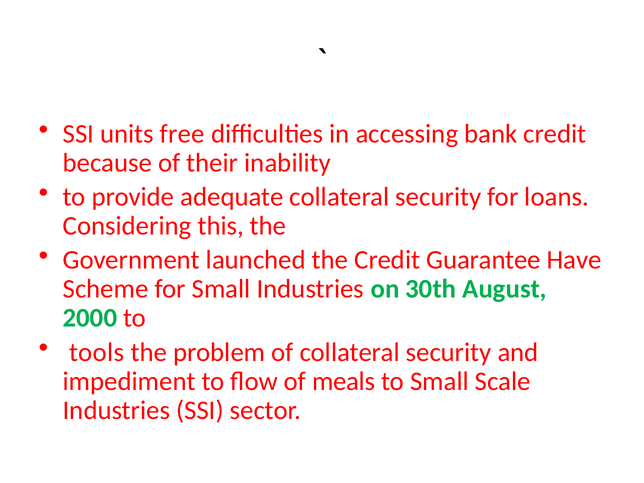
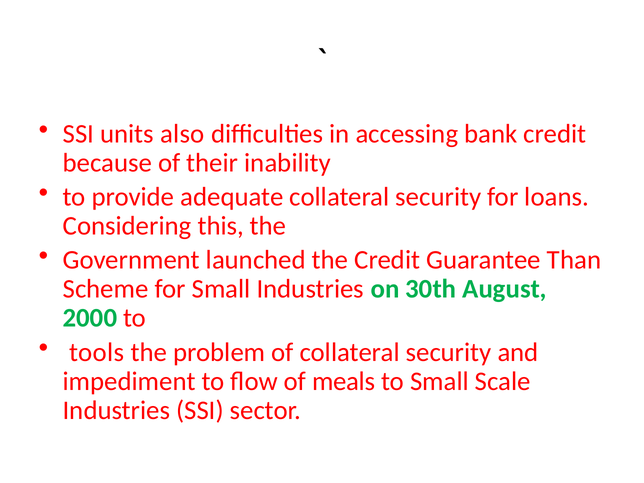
free: free -> also
Have: Have -> Than
